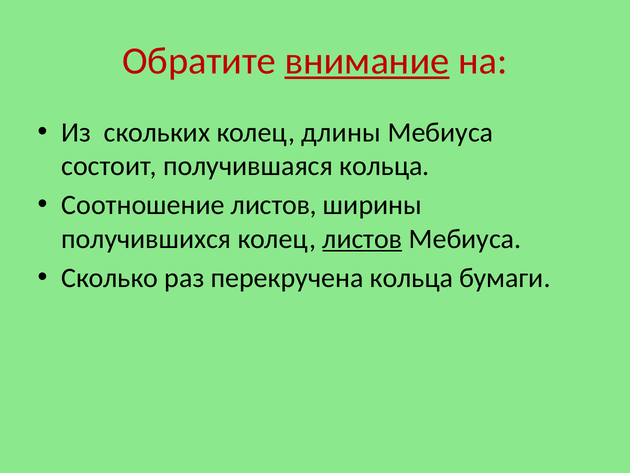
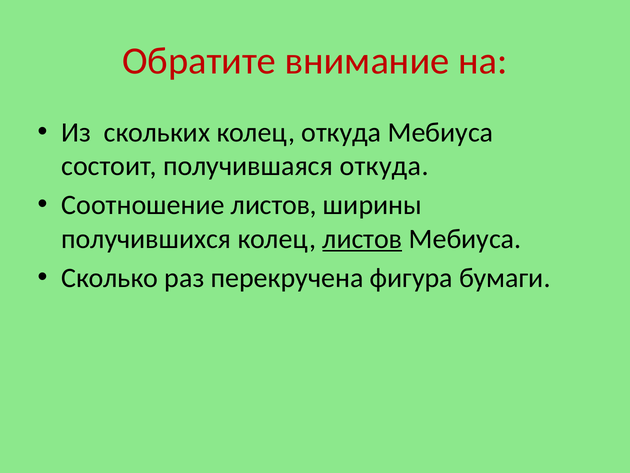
внимание underline: present -> none
колец длины: длины -> откуда
получившаяся кольца: кольца -> откуда
перекручена кольца: кольца -> фигура
